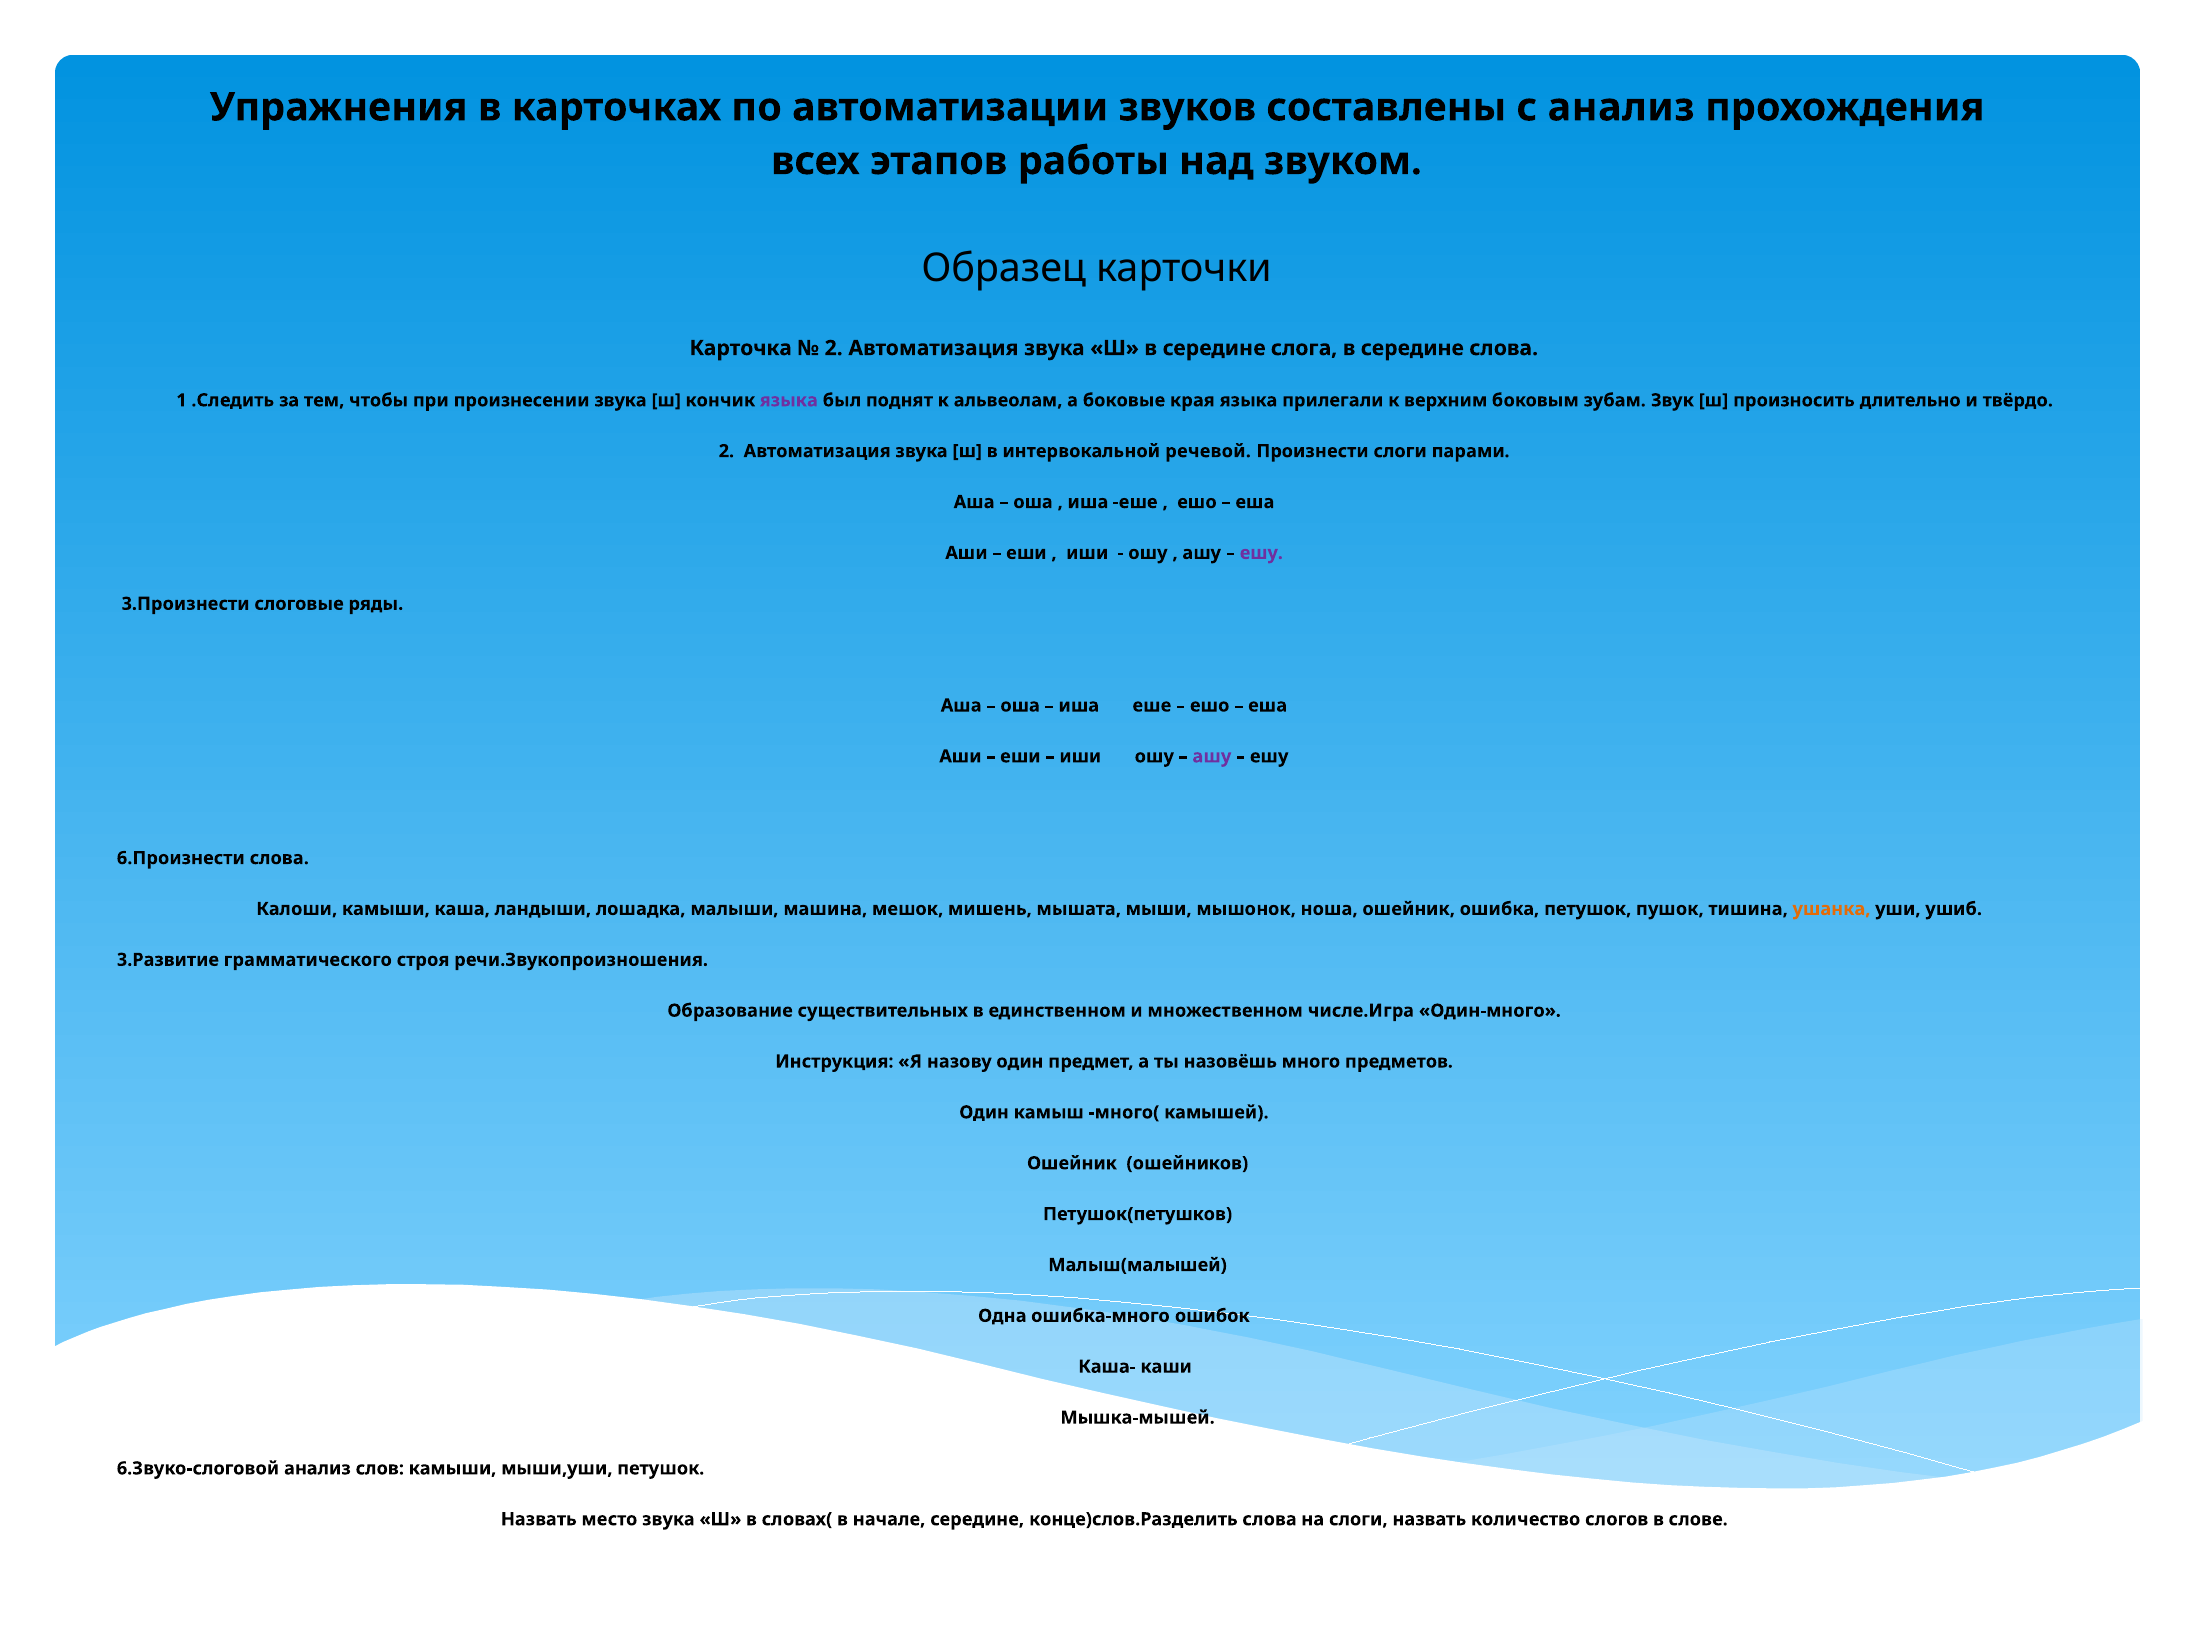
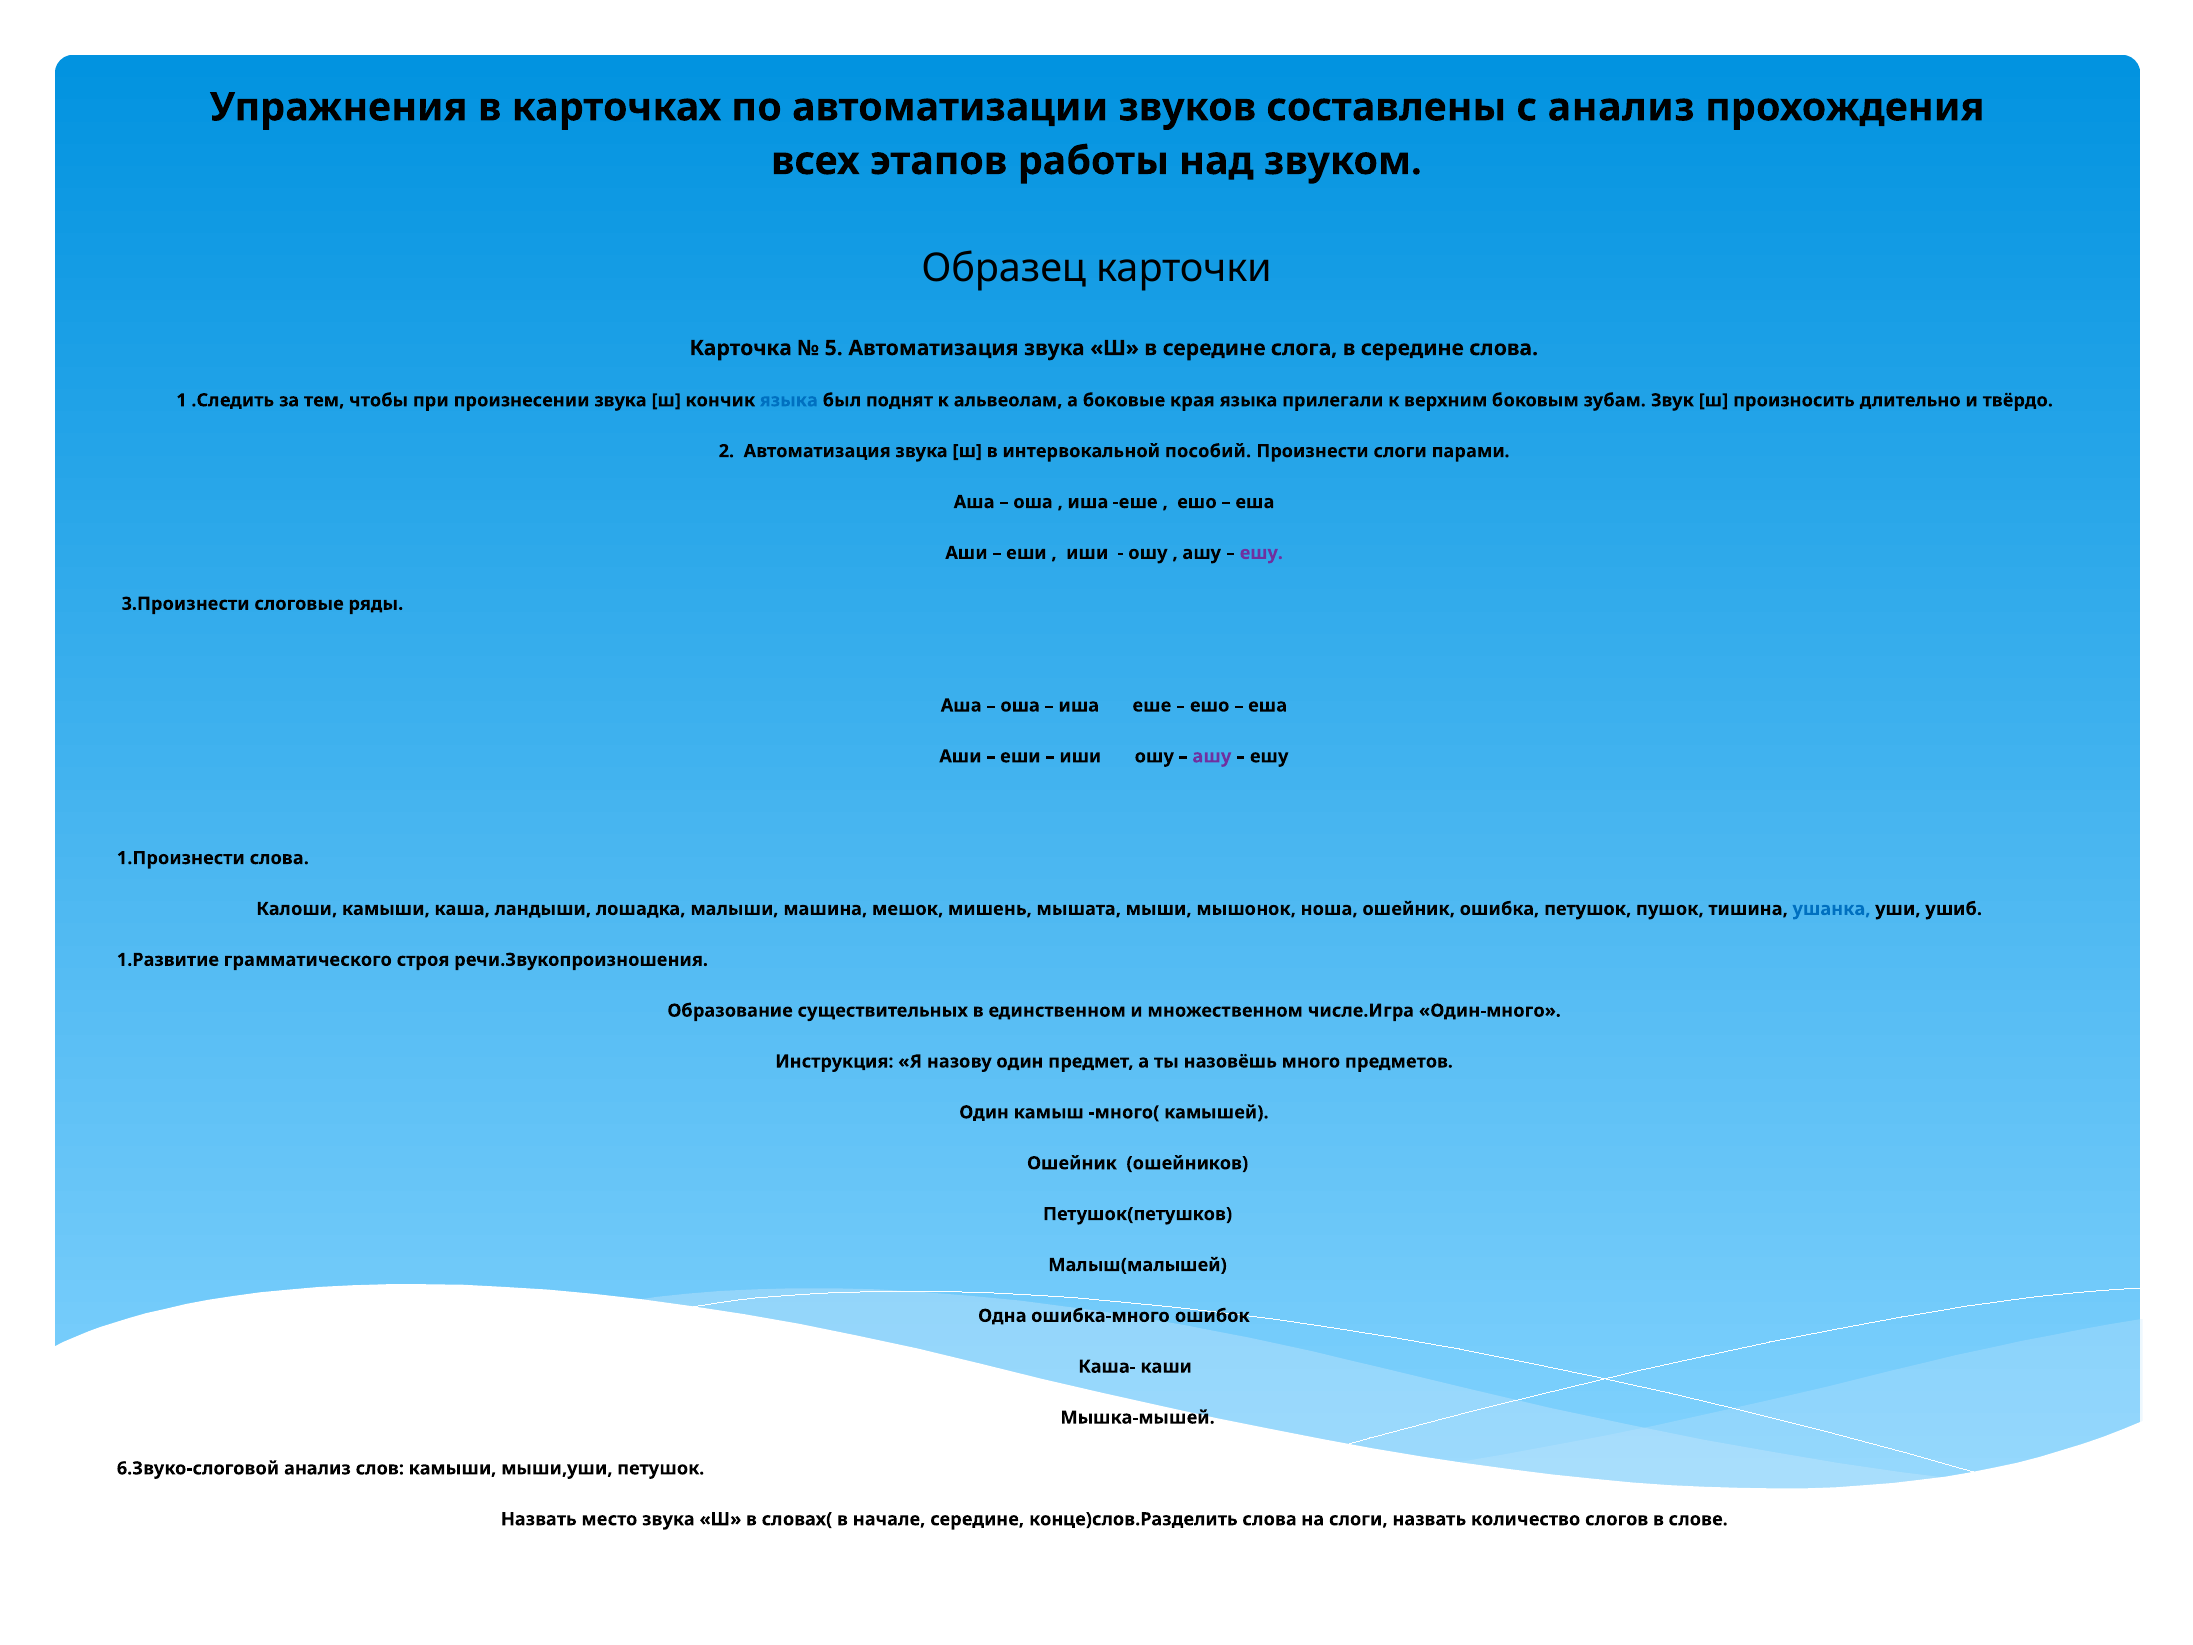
2 at (834, 348): 2 -> 5
языка at (789, 400) colour: purple -> blue
речевой: речевой -> пособий
6.Произнести: 6.Произнести -> 1.Произнести
ушанка colour: orange -> blue
3.Развитие: 3.Развитие -> 1.Развитие
